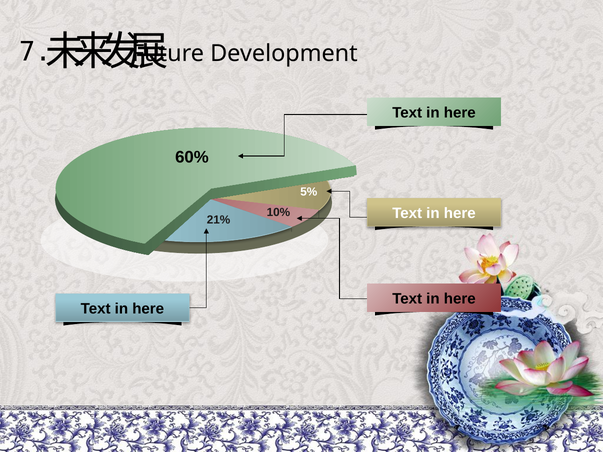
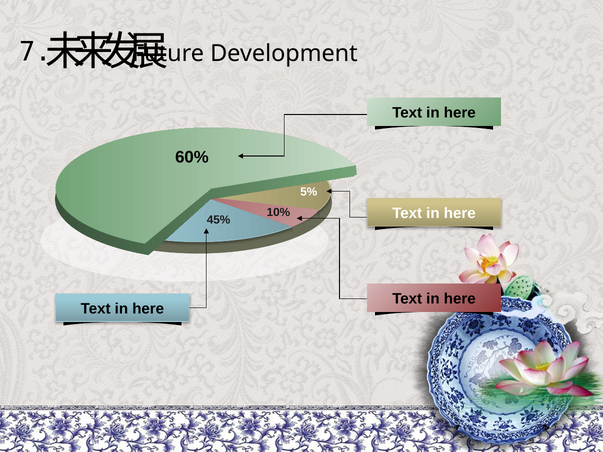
21%: 21% -> 45%
